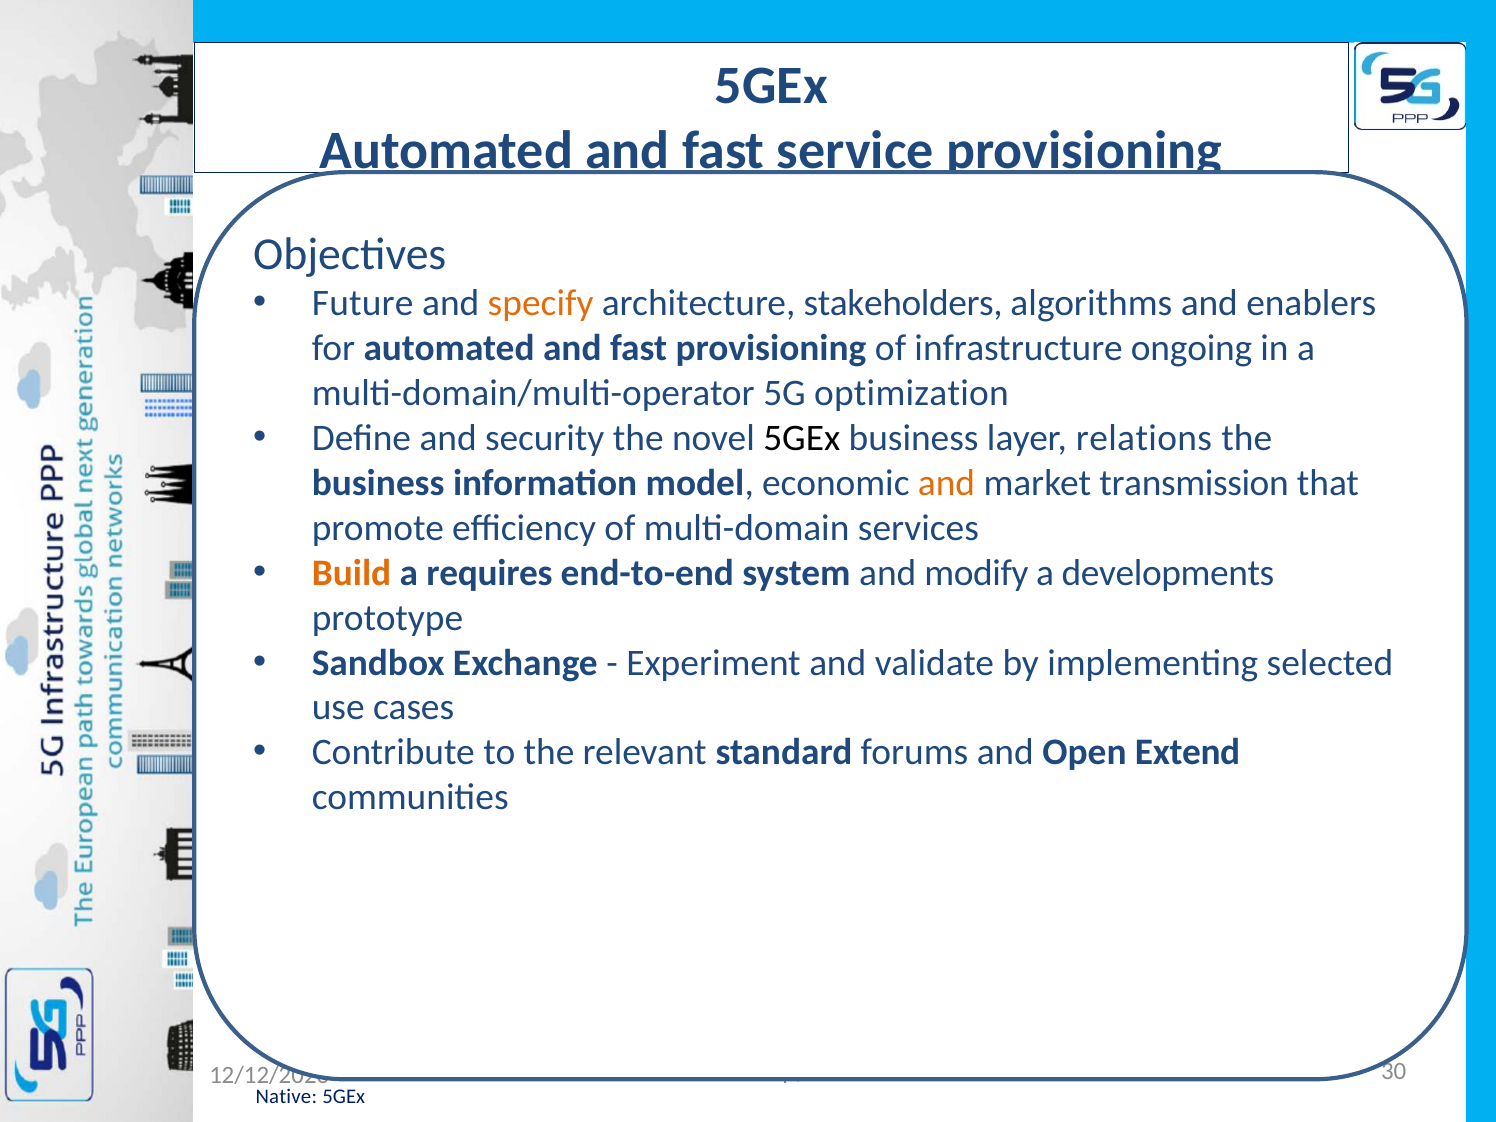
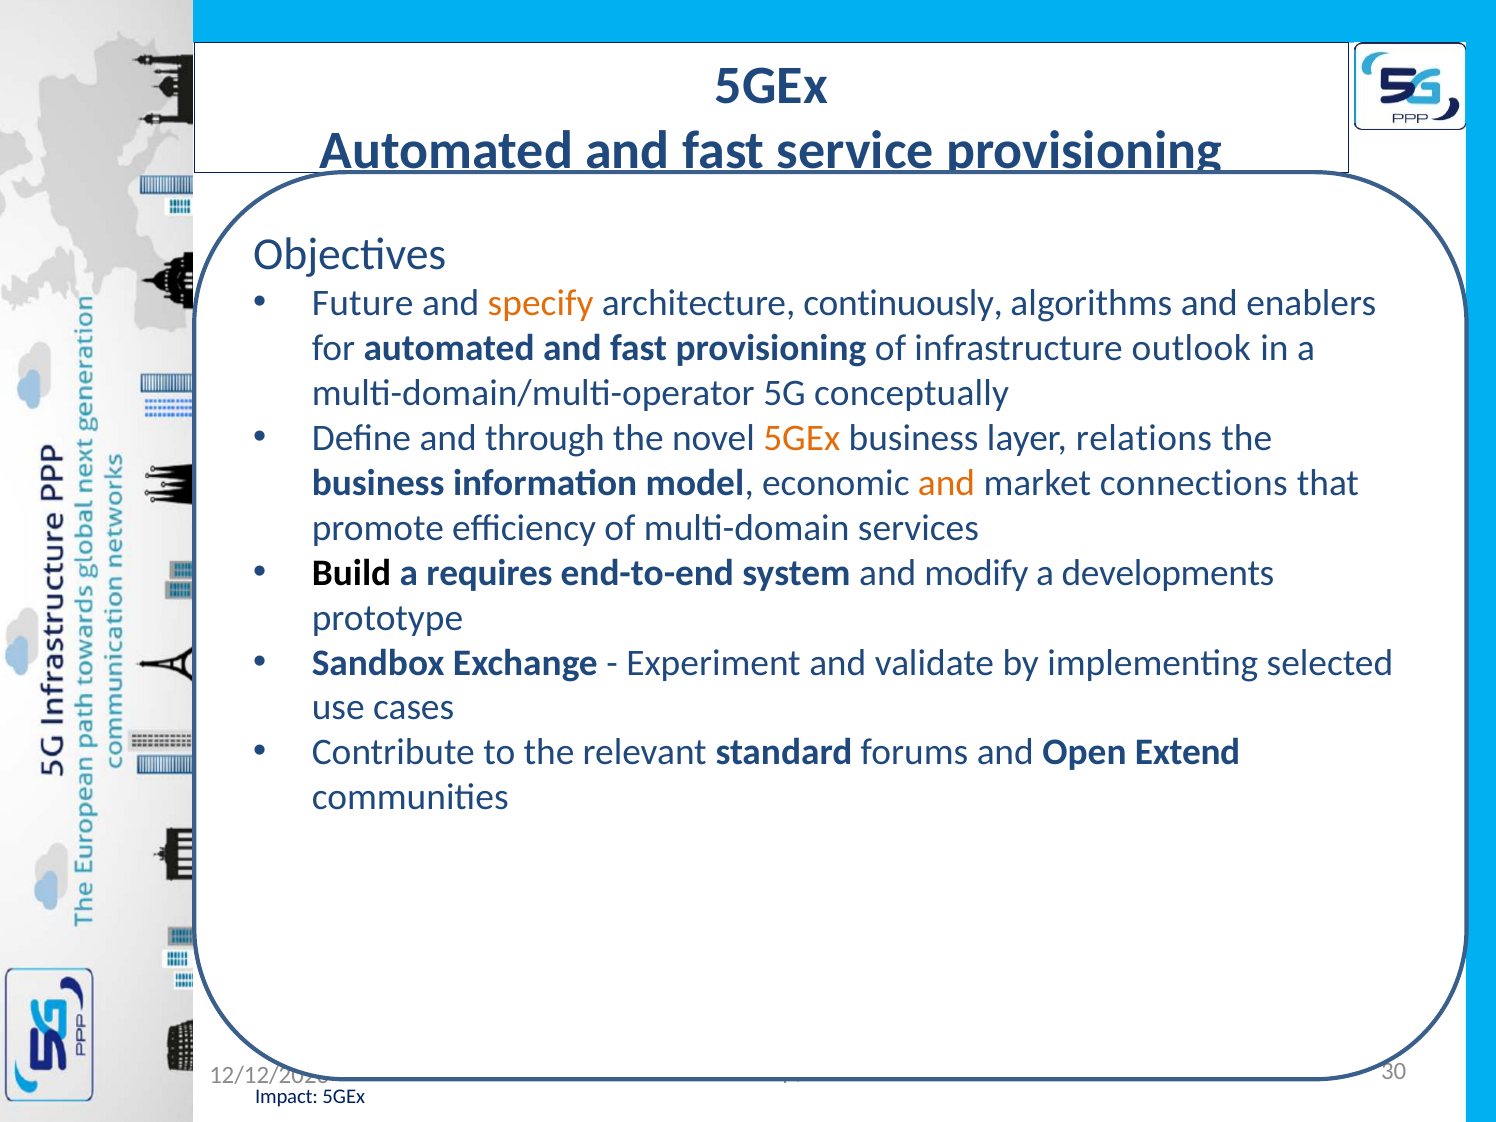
stakeholders: stakeholders -> continuously
ongoing: ongoing -> outlook
optimization: optimization -> conceptually
and security: security -> through
5GEx at (802, 438) colour: black -> orange
transmission: transmission -> connections
Build colour: orange -> black
Native at (286, 1097): Native -> Impact
